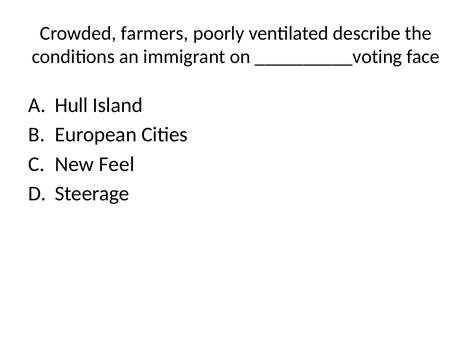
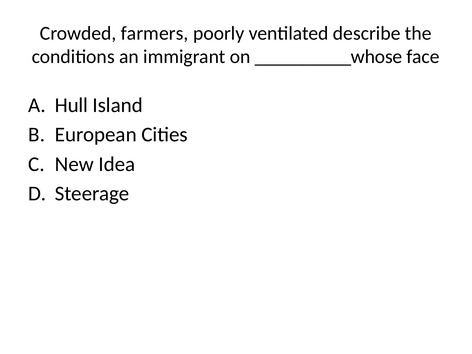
__________voting: __________voting -> __________whose
Feel: Feel -> Idea
